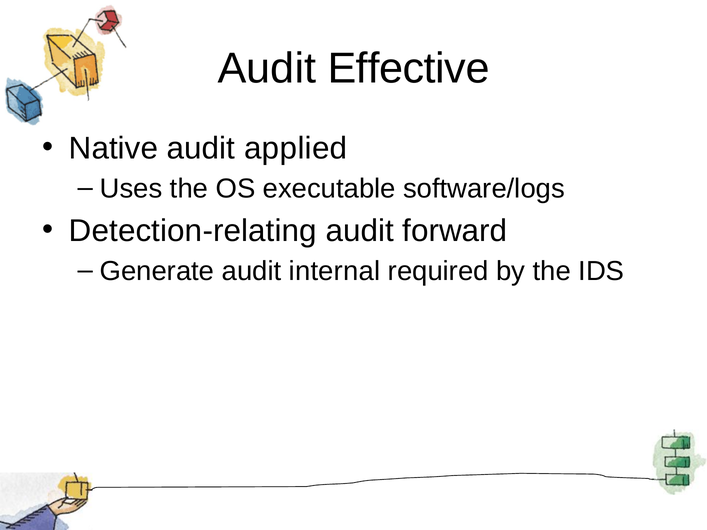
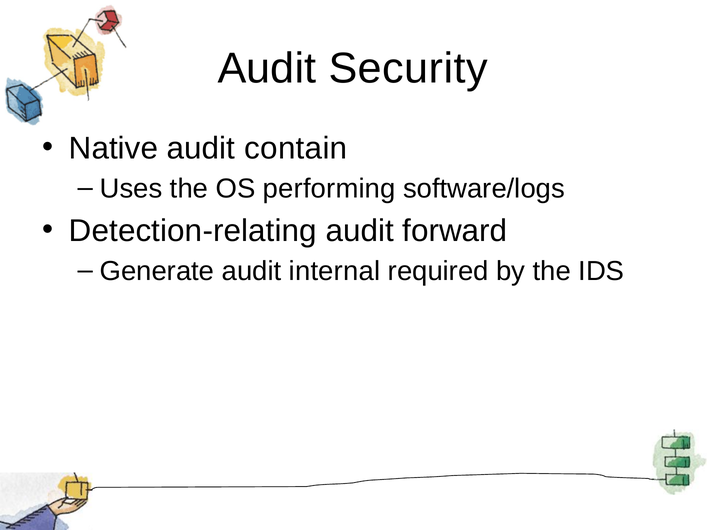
Effective: Effective -> Security
applied: applied -> contain
executable: executable -> performing
